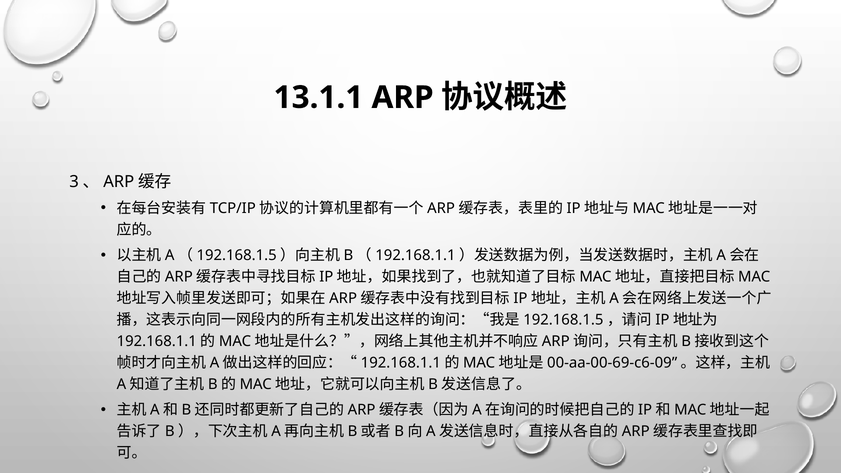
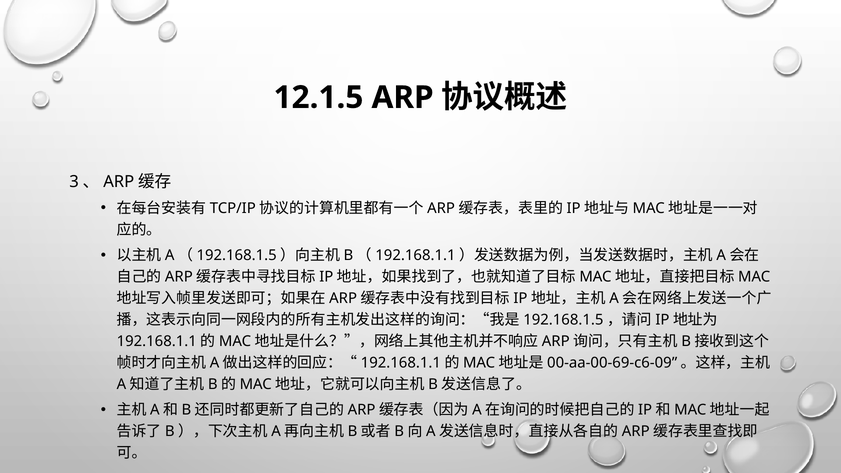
13.1.1: 13.1.1 -> 12.1.5
